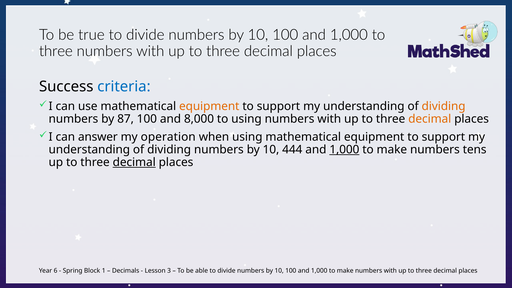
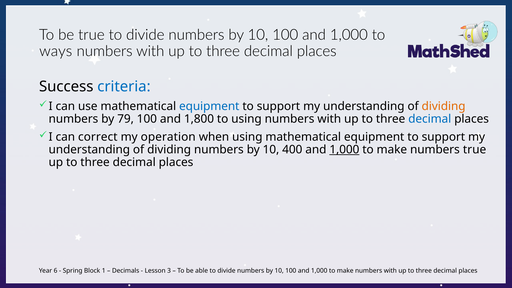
three at (56, 51): three -> ways
equipment at (209, 106) colour: orange -> blue
87: 87 -> 79
8,000: 8,000 -> 1,800
decimal at (430, 119) colour: orange -> blue
answer: answer -> correct
444: 444 -> 400
numbers tens: tens -> true
decimal at (134, 162) underline: present -> none
